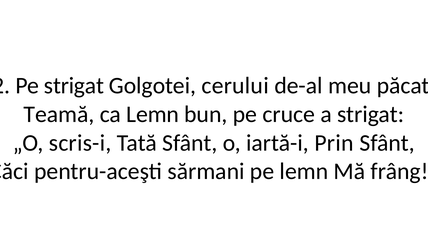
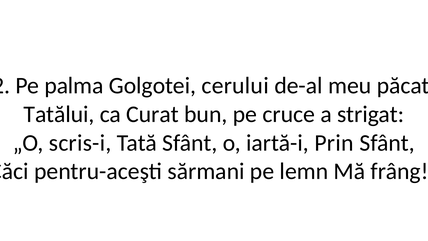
Pe strigat: strigat -> palma
Teamă: Teamă -> Tatălui
ca Lemn: Lemn -> Curat
